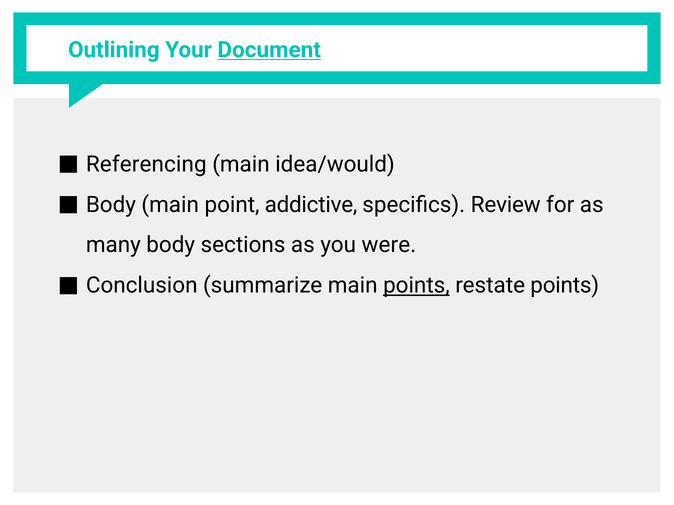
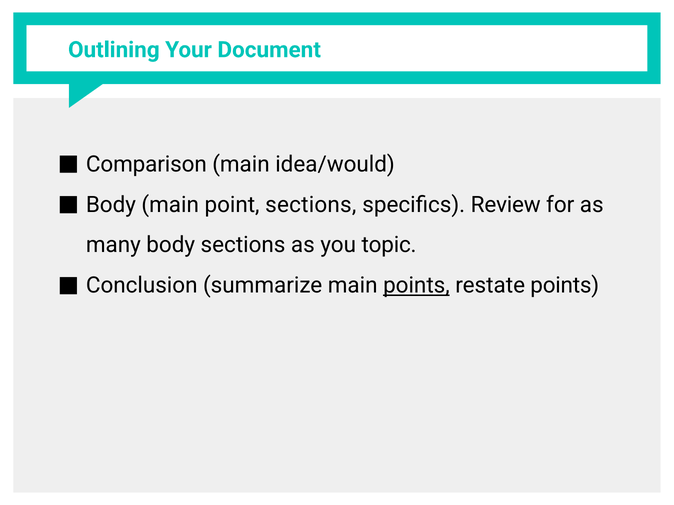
Document underline: present -> none
Referencing: Referencing -> Comparison
point addictive: addictive -> sections
were: were -> topic
